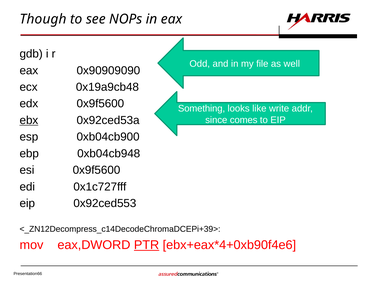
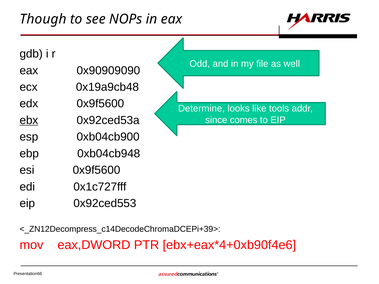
Something: Something -> Determine
write: write -> tools
PTR underline: present -> none
